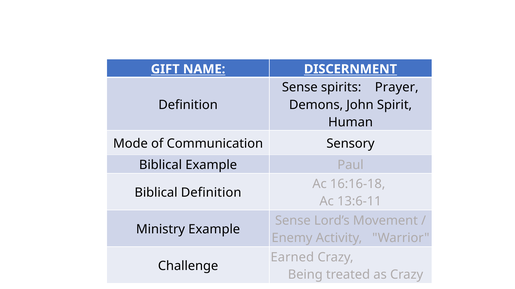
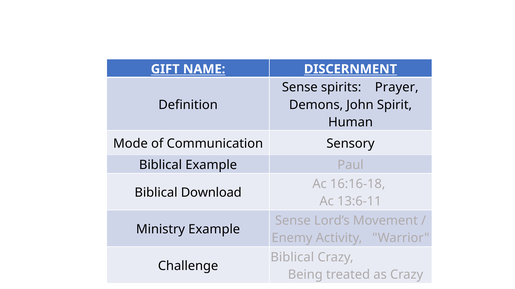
Biblical Definition: Definition -> Download
Earned at (292, 258): Earned -> Biblical
